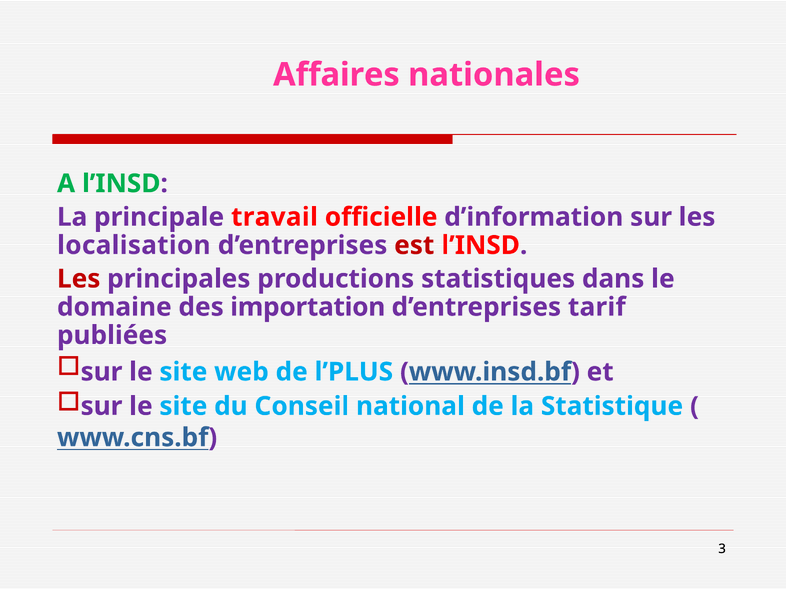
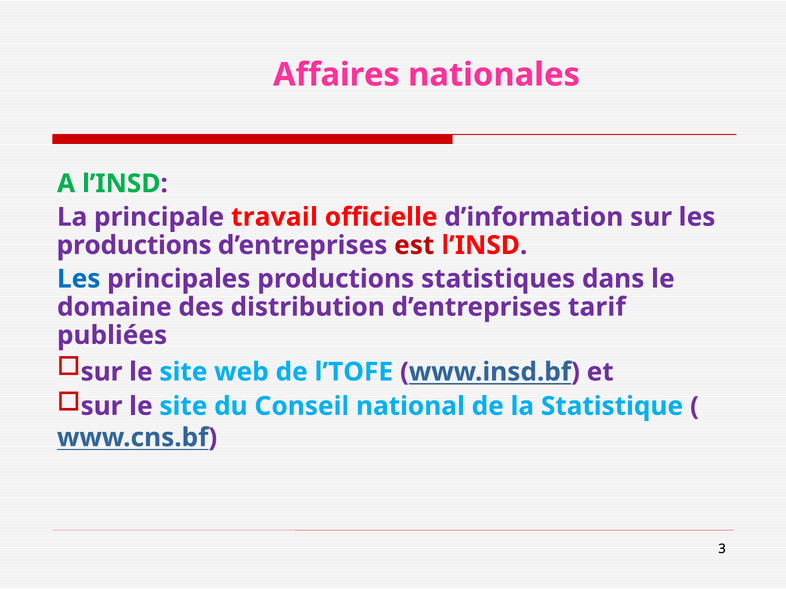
localisation at (134, 246): localisation -> productions
Les at (79, 279) colour: red -> blue
importation: importation -> distribution
l’PLUS: l’PLUS -> l’TOFE
